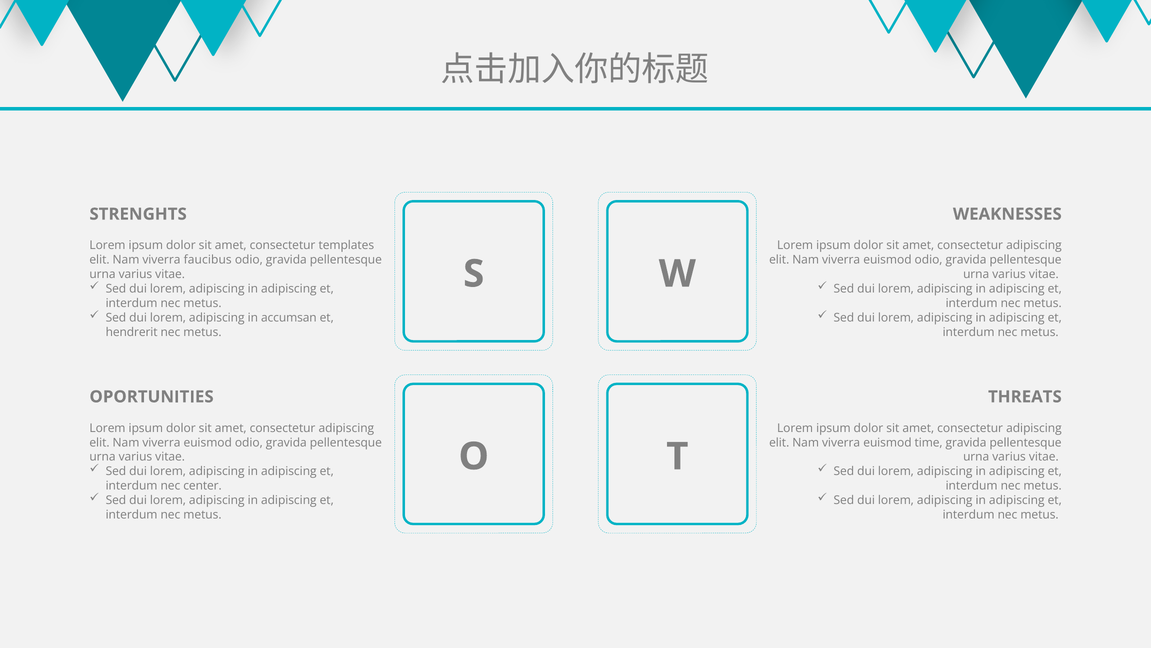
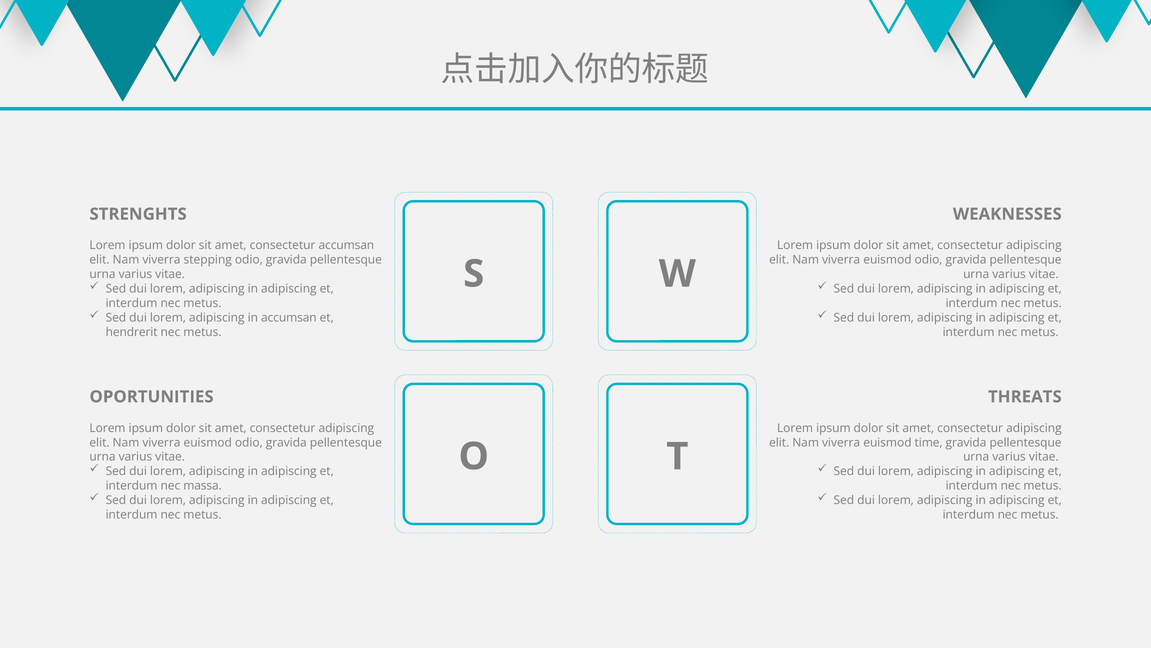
consectetur templates: templates -> accumsan
faucibus: faucibus -> stepping
center: center -> massa
